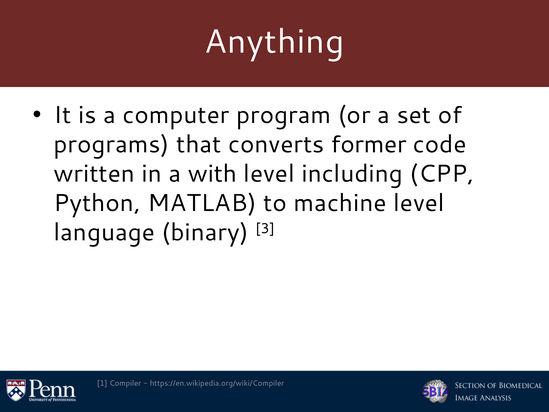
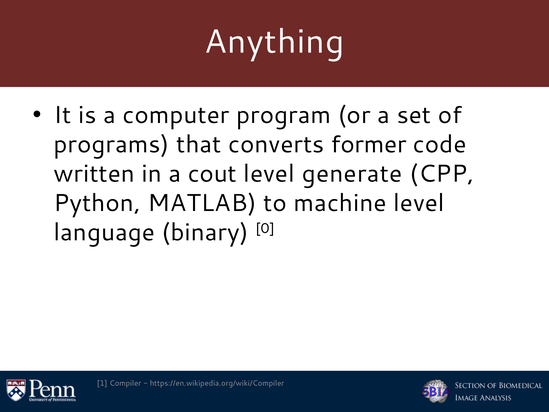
with: with -> cout
including: including -> generate
3: 3 -> 0
